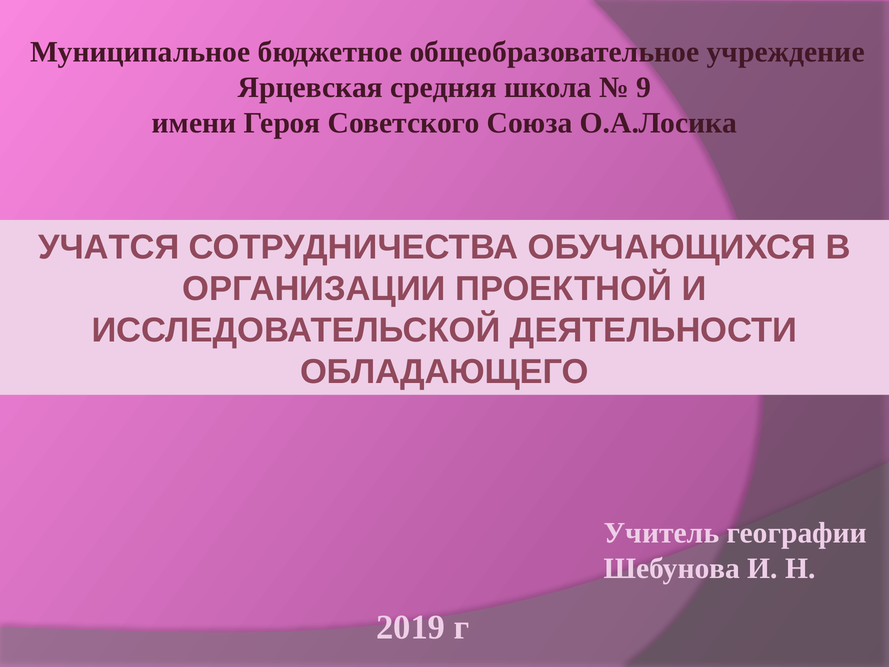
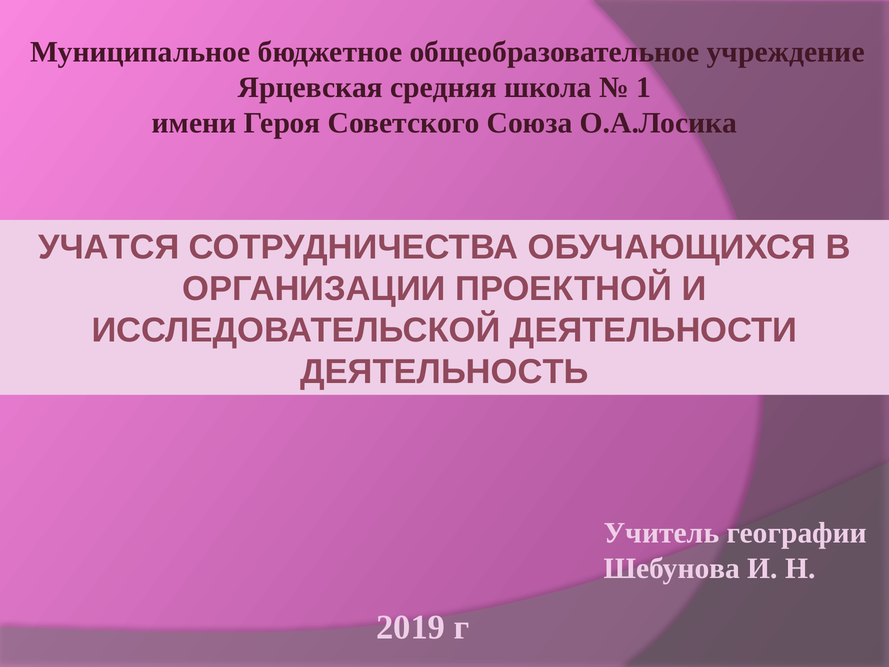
9: 9 -> 1
ОБЛАДАЮЩЕГО: ОБЛАДАЮЩЕГО -> ДЕЯТЕЛЬНОСТЬ
